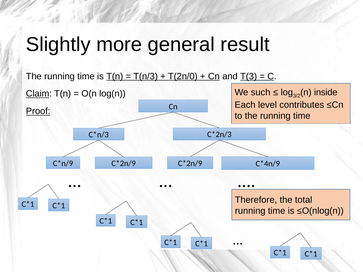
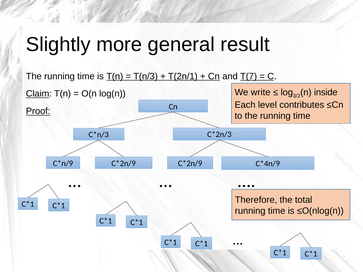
T(2n/0: T(2n/0 -> T(2n/1
T(3: T(3 -> T(7
such: such -> write
